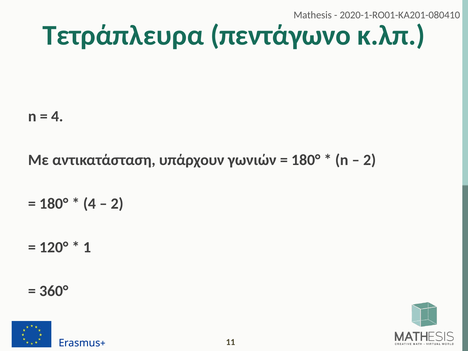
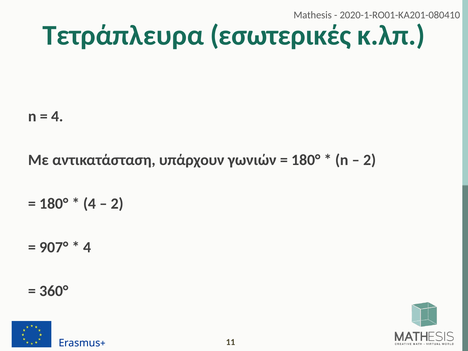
πεντάγωνο: πεντάγωνο -> εσωτερικές
120°: 120° -> 907°
1 at (87, 247): 1 -> 4
